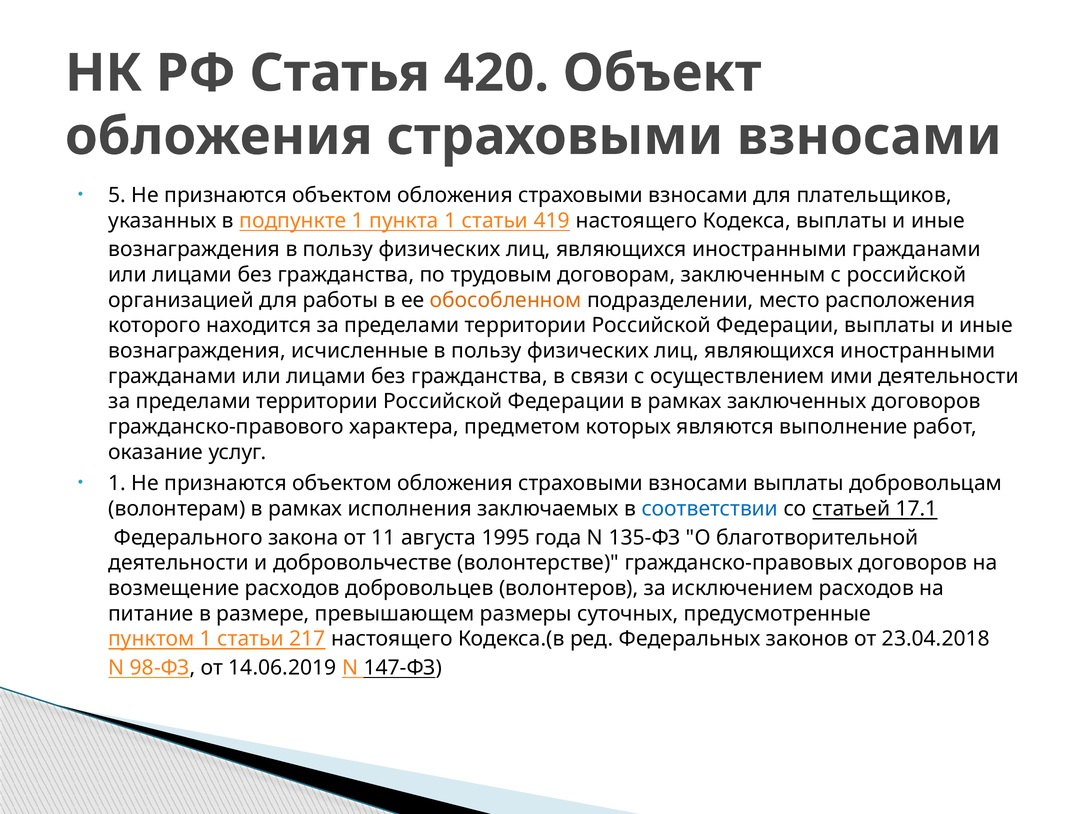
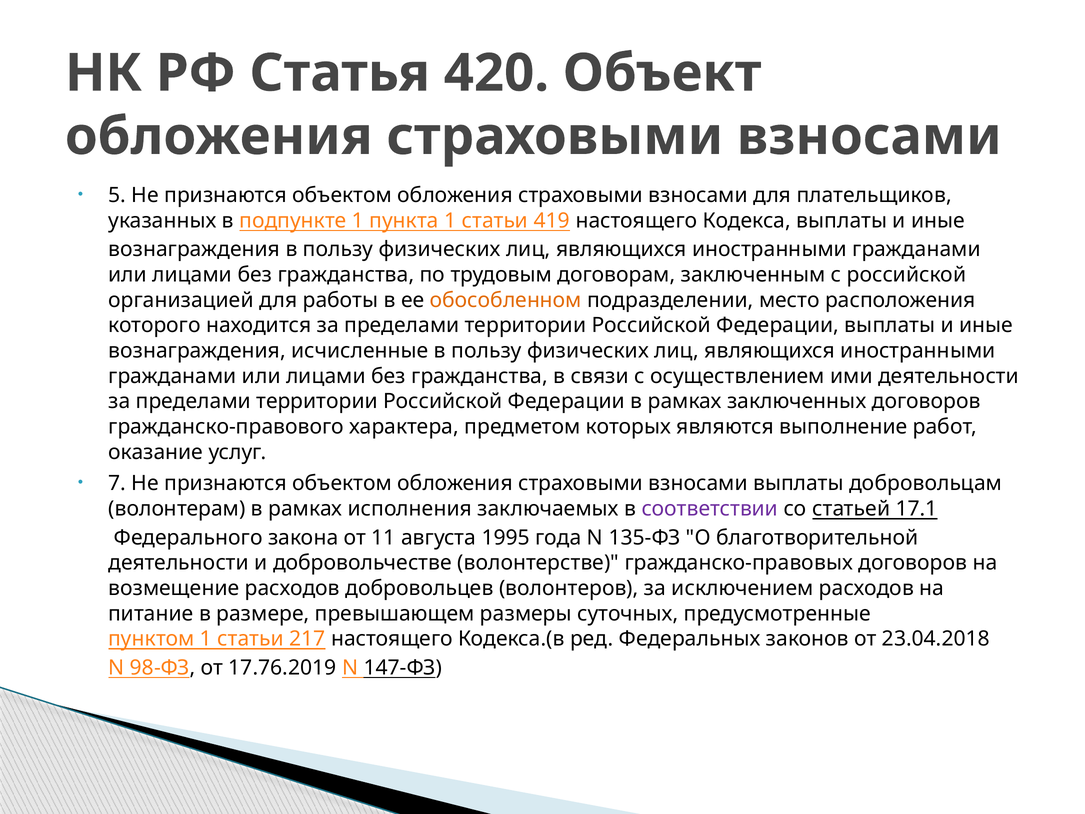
1 at (117, 483): 1 -> 7
соответствии colour: blue -> purple
14.06.2019: 14.06.2019 -> 17.76.2019
